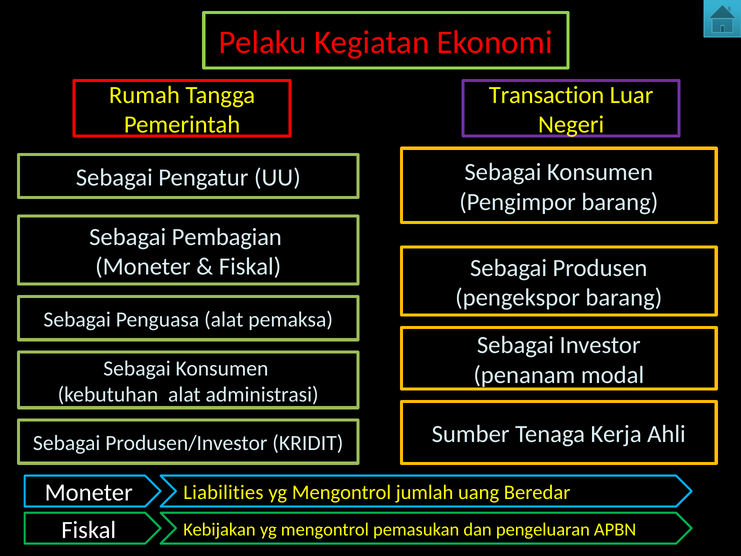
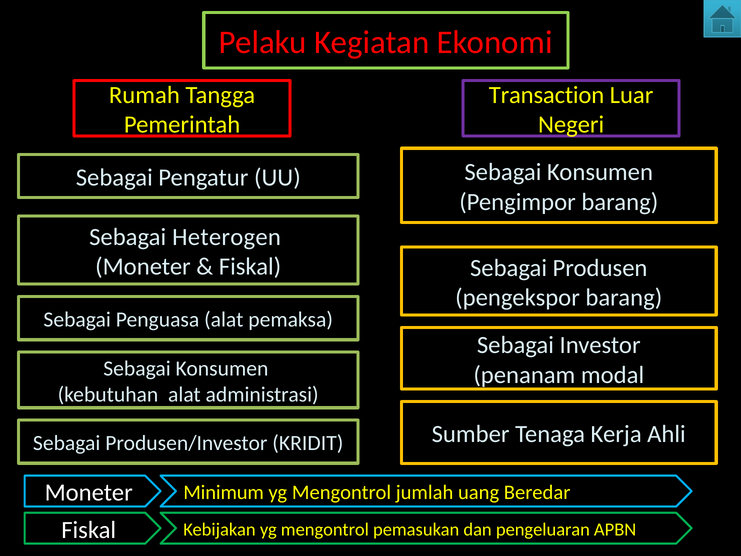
Pembagian: Pembagian -> Heterogen
Liabilities: Liabilities -> Minimum
